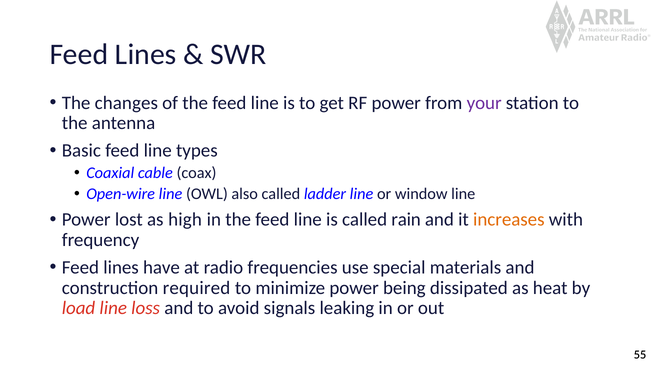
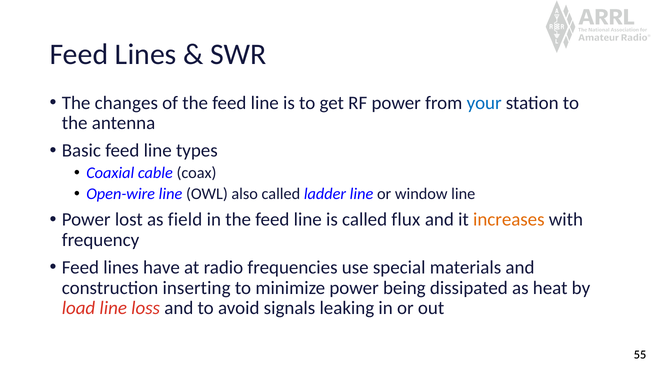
your colour: purple -> blue
high: high -> field
rain: rain -> flux
required: required -> inserting
